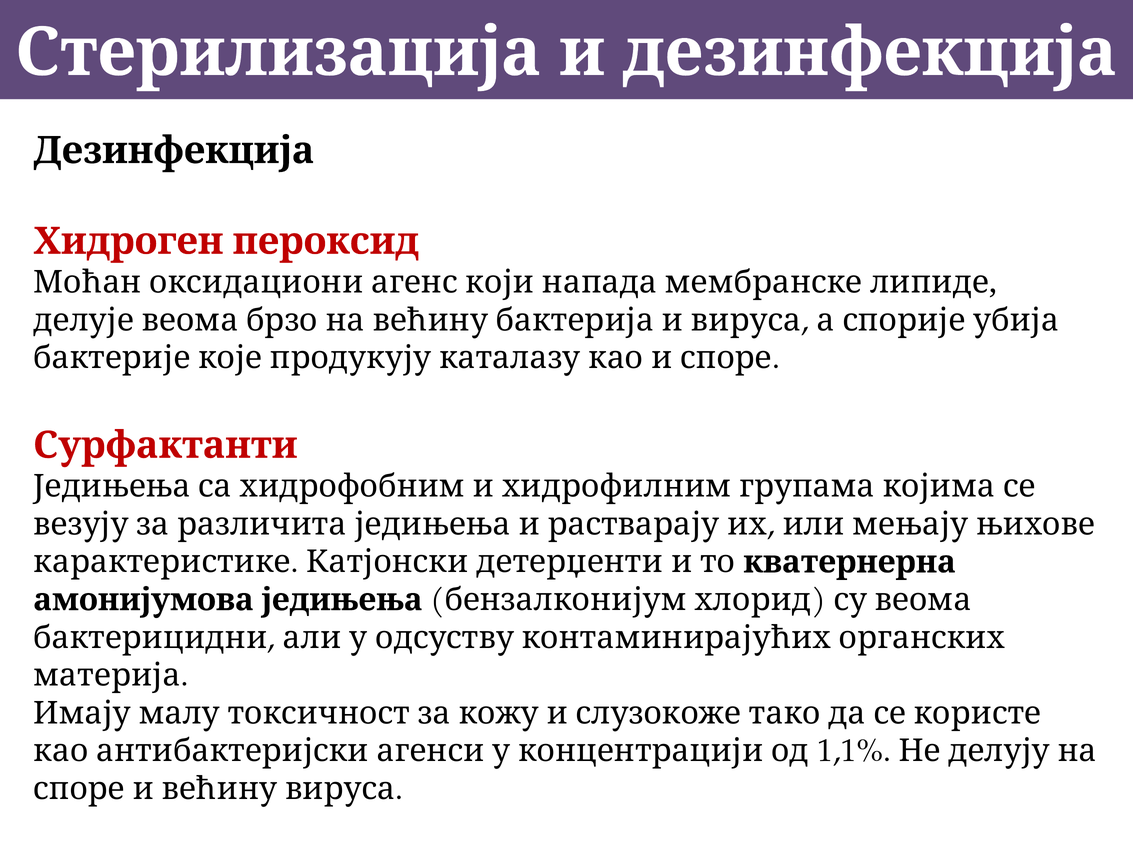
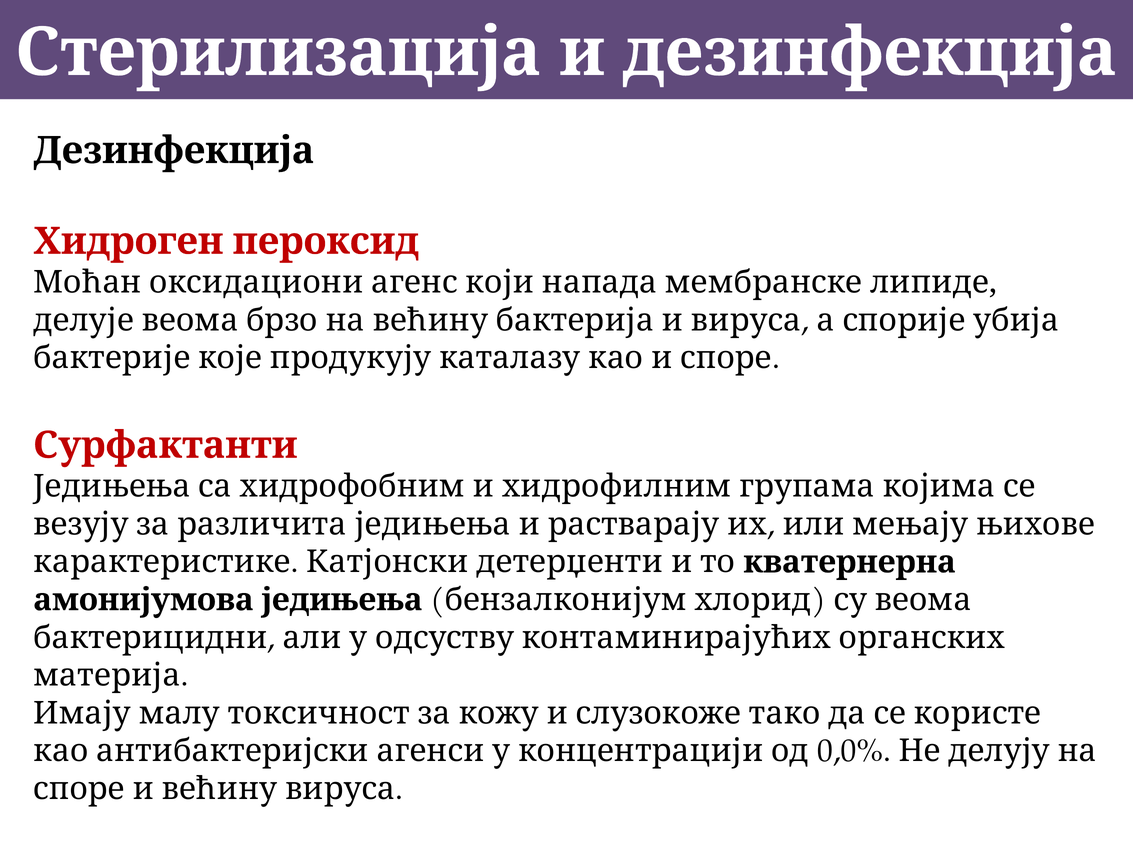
1,1%: 1,1% -> 0,0%
